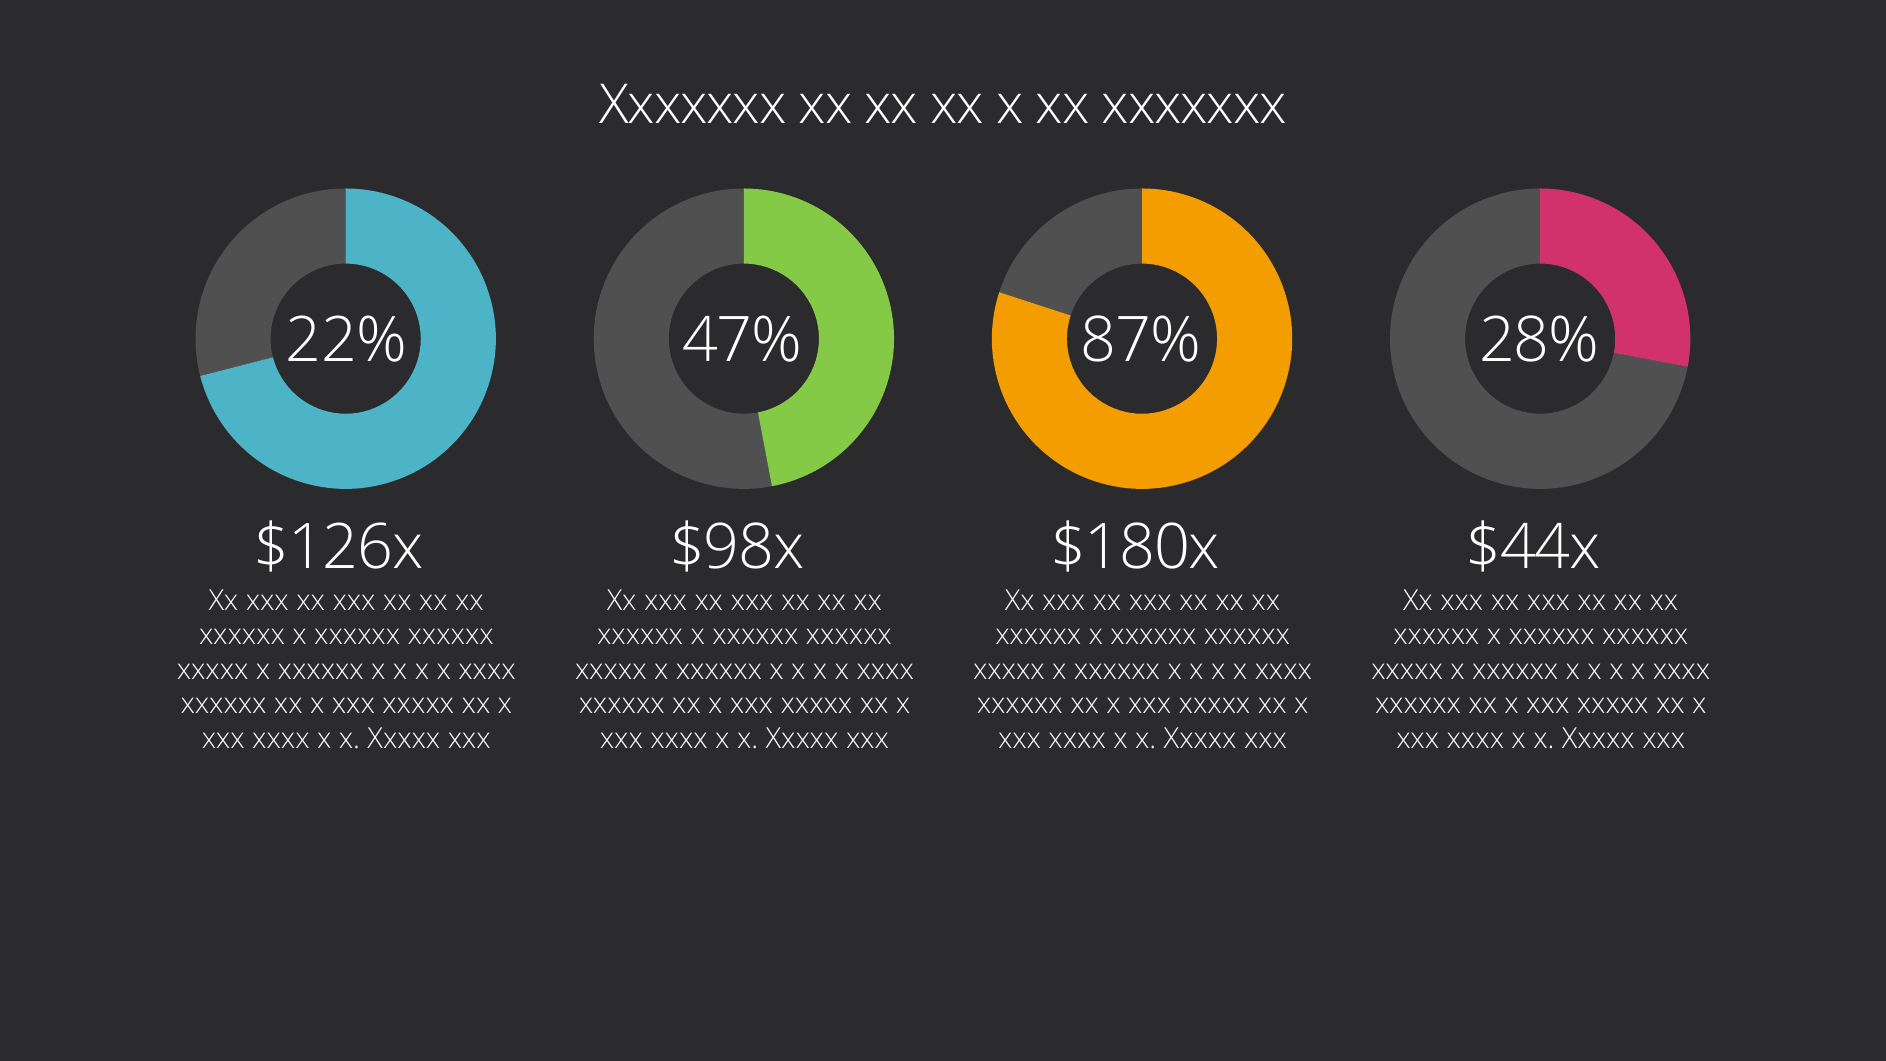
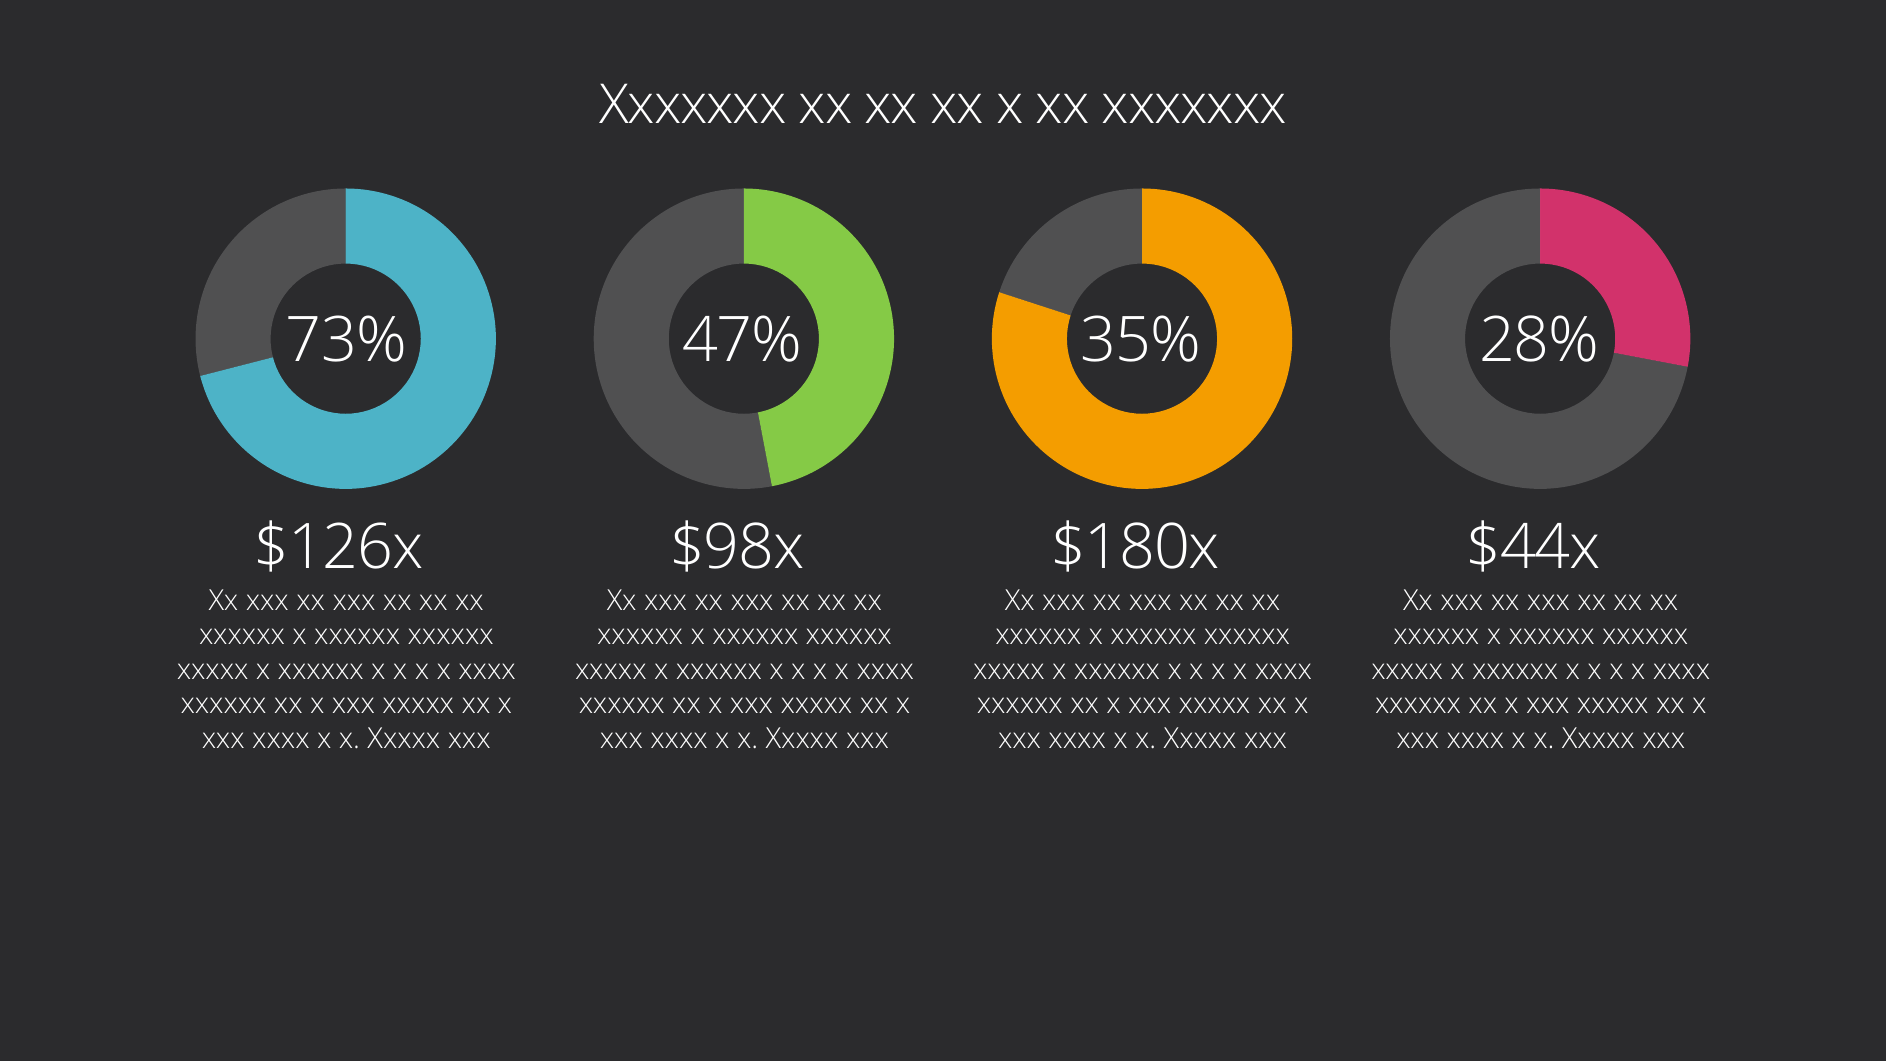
22%: 22% -> 73%
87%: 87% -> 35%
